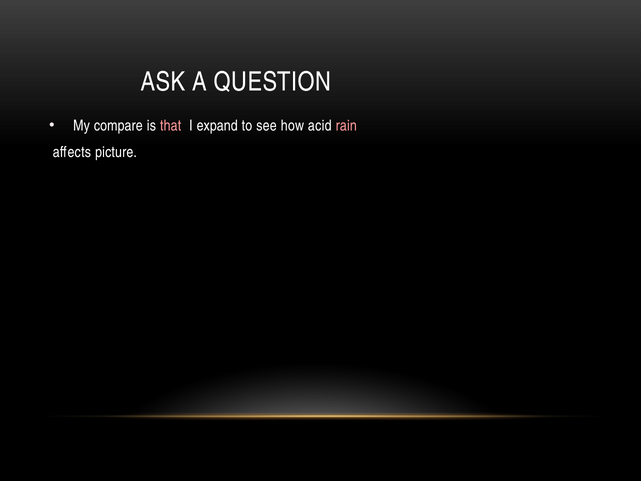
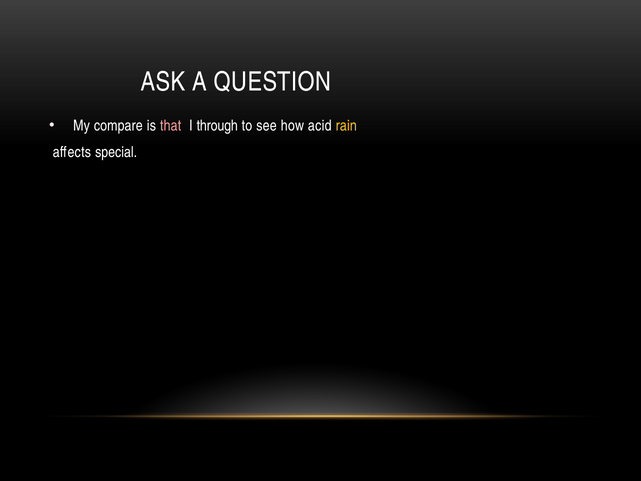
expand: expand -> through
rain colour: pink -> yellow
picture: picture -> special
